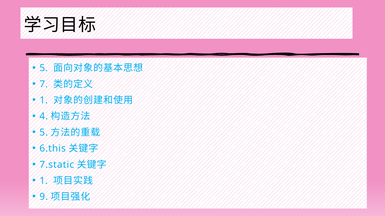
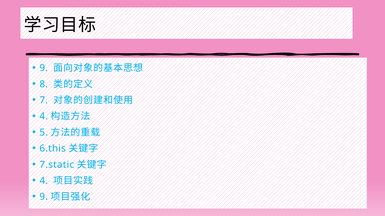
5 at (44, 68): 5 -> 9
7: 7 -> 8
1 at (44, 100): 1 -> 7
1 at (44, 181): 1 -> 4
